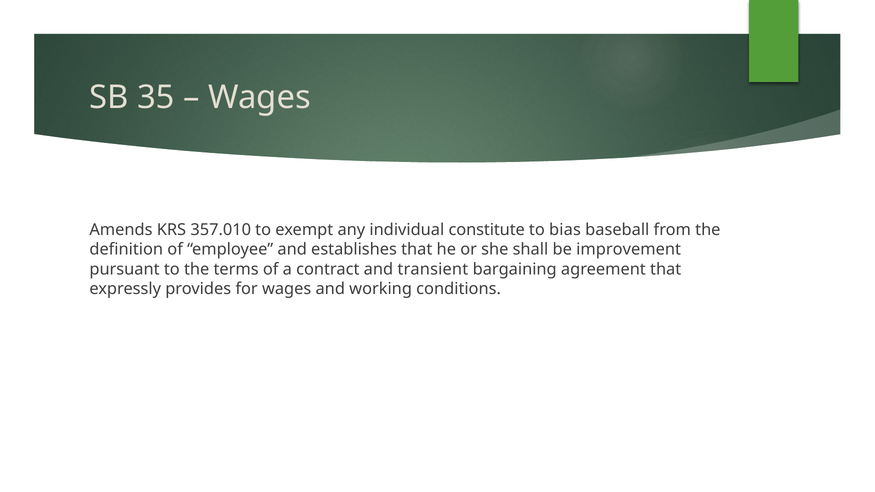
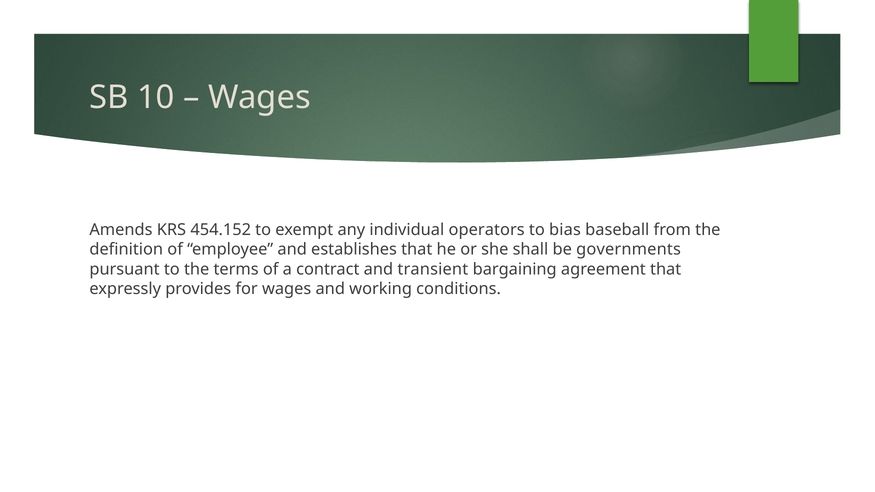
35: 35 -> 10
357.010: 357.010 -> 454.152
constitute: constitute -> operators
improvement: improvement -> governments
